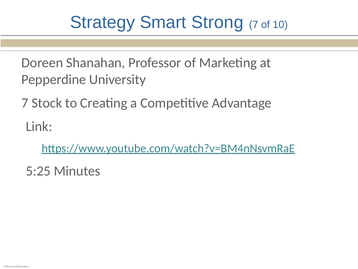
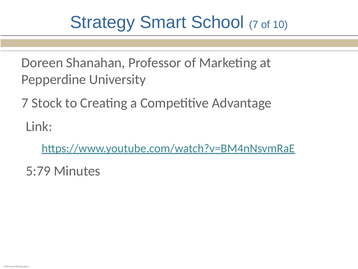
Strong: Strong -> School
5:25: 5:25 -> 5:79
